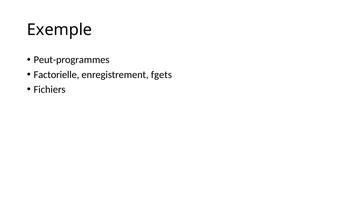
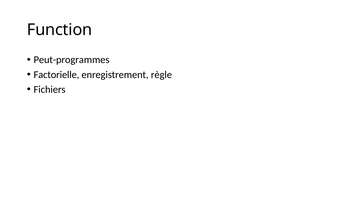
Exemple: Exemple -> Function
fgets: fgets -> règle
